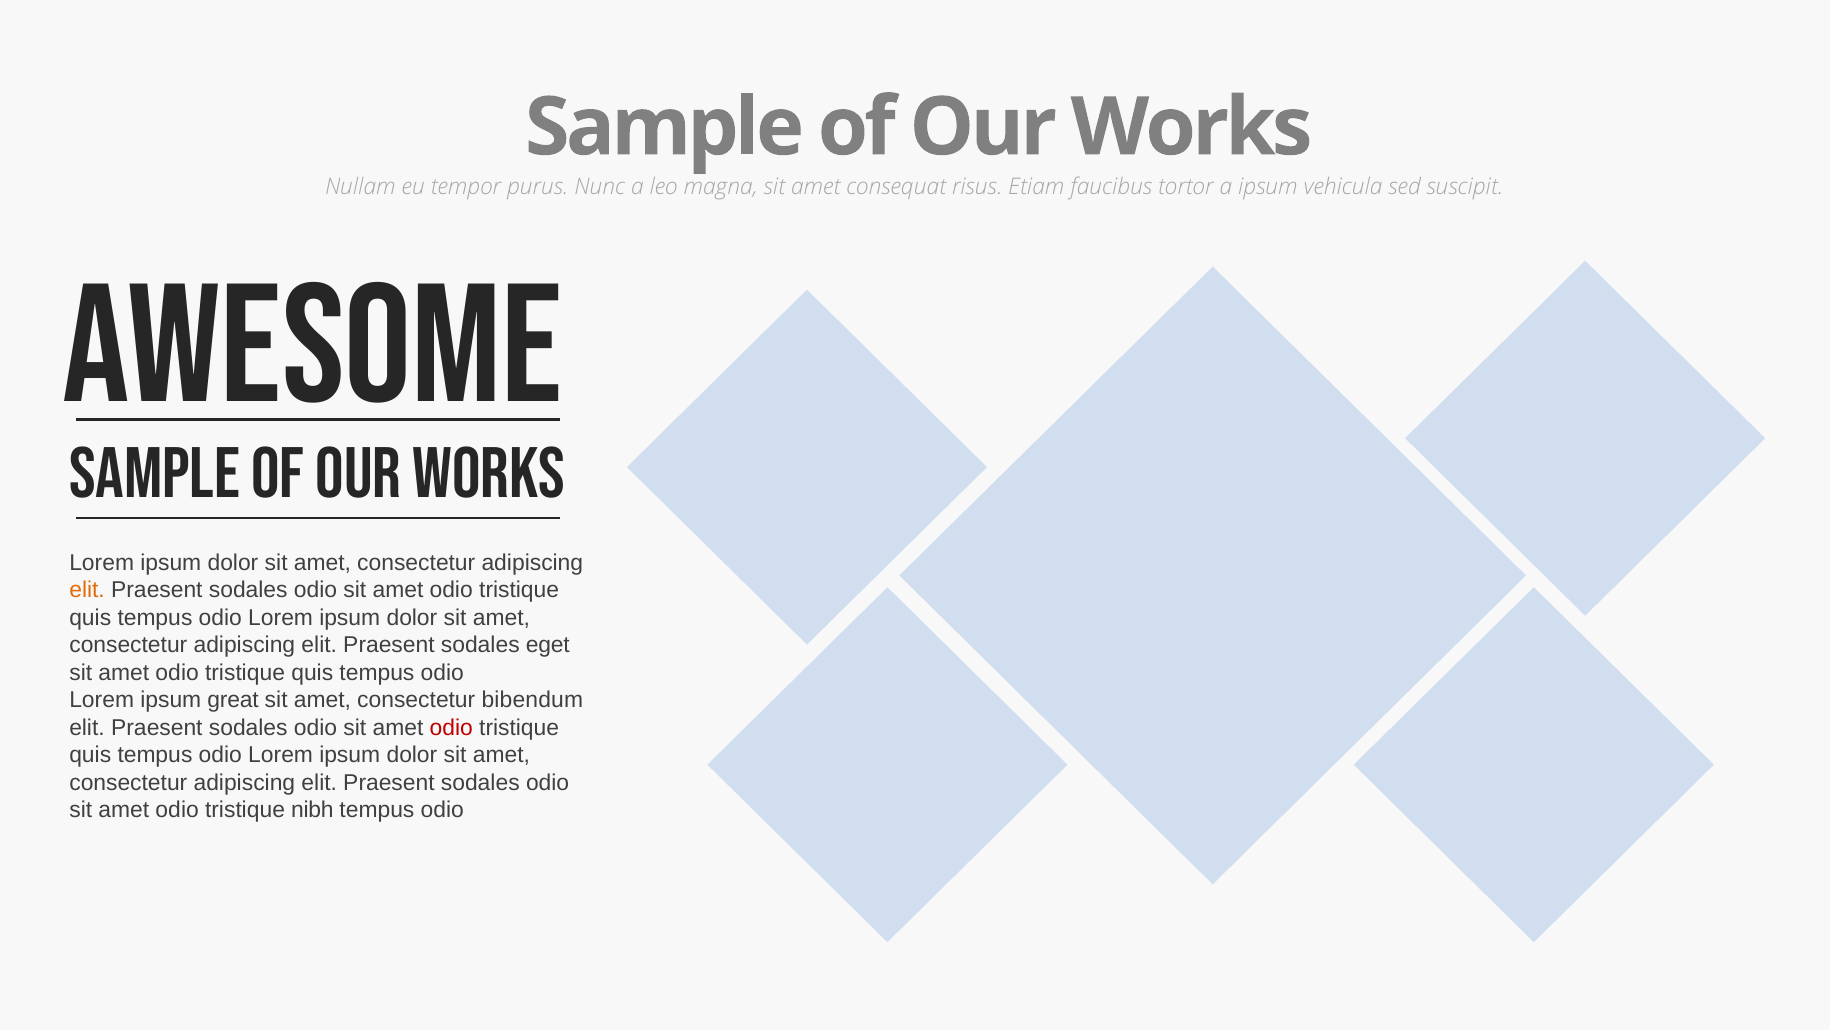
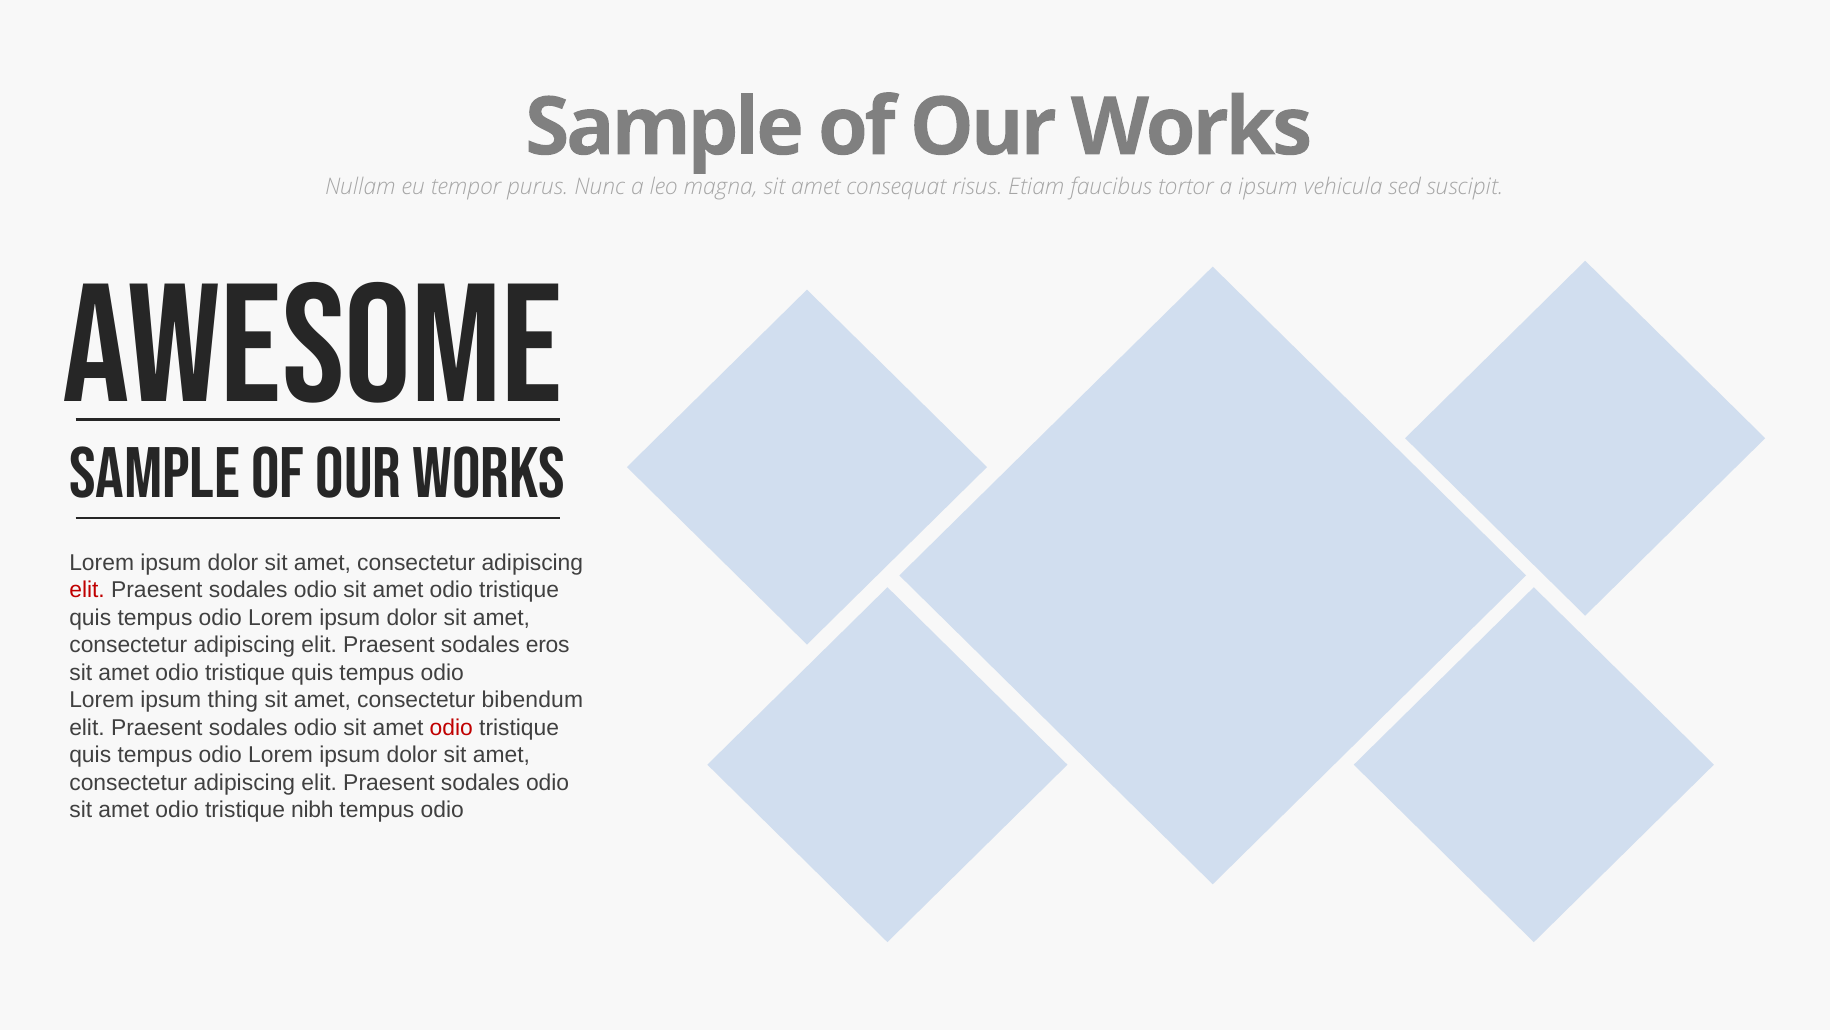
elit at (87, 590) colour: orange -> red
eget: eget -> eros
great: great -> thing
